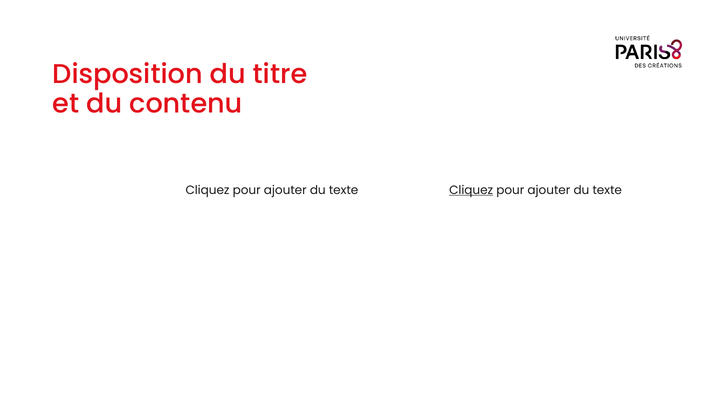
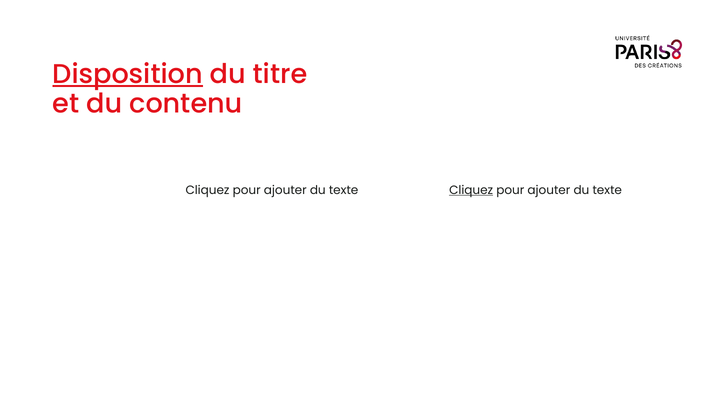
Disposition underline: none -> present
